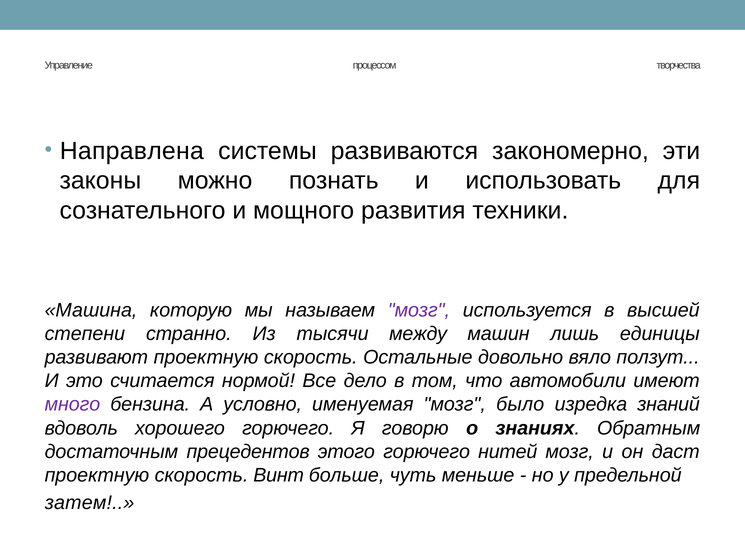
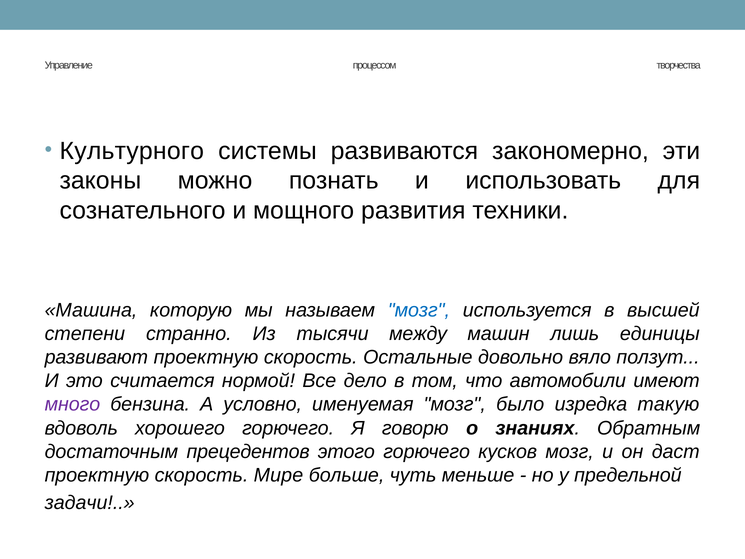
Направлена: Направлена -> Культурного
мозг at (419, 310) colour: purple -> blue
знаний: знаний -> такую
нитей: нитей -> кусков
Винт: Винт -> Мире
затем: затем -> задачи
